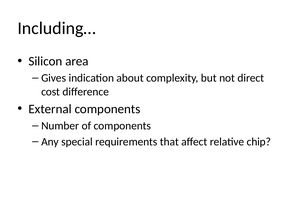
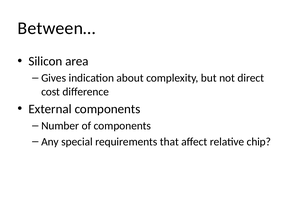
Including…: Including… -> Between…
